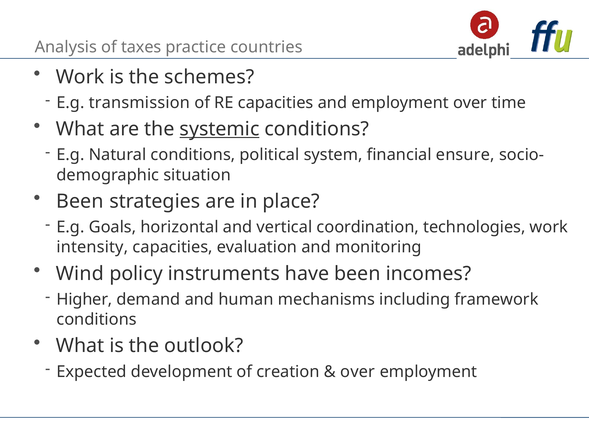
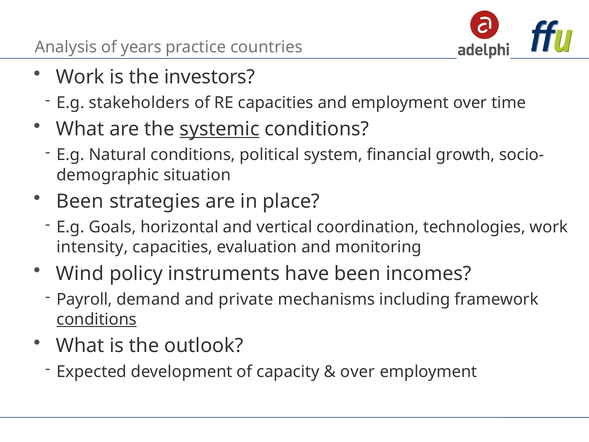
taxes: taxes -> years
schemes: schemes -> investors
transmission: transmission -> stakeholders
ensure: ensure -> growth
Higher: Higher -> Payroll
human: human -> private
conditions at (97, 319) underline: none -> present
creation: creation -> capacity
